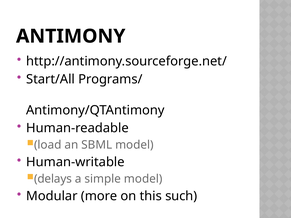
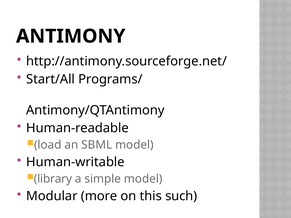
delays: delays -> library
